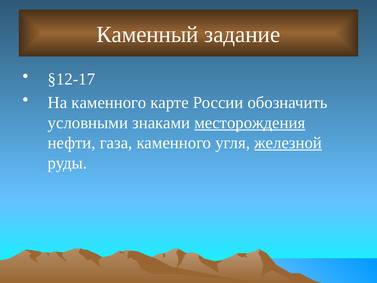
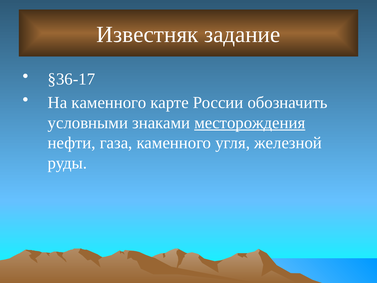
Каменный: Каменный -> Известняк
§12-17: §12-17 -> §36-17
железной underline: present -> none
